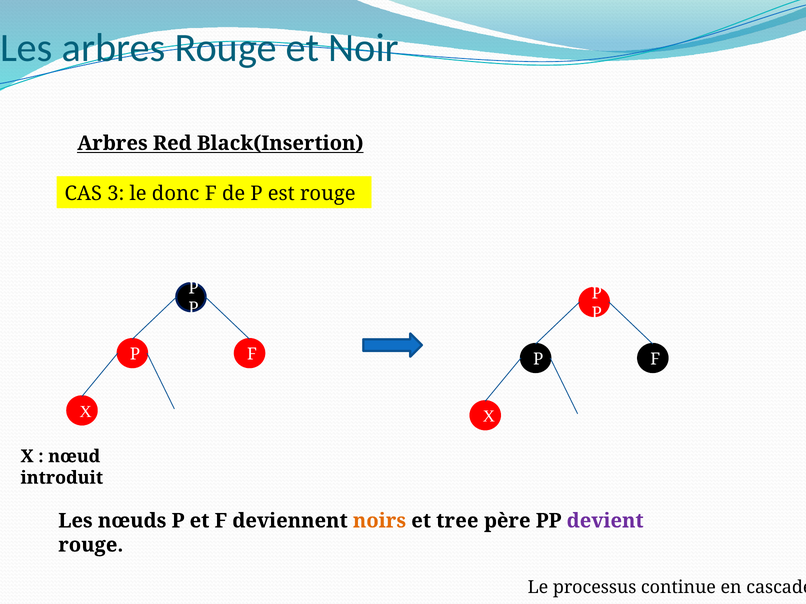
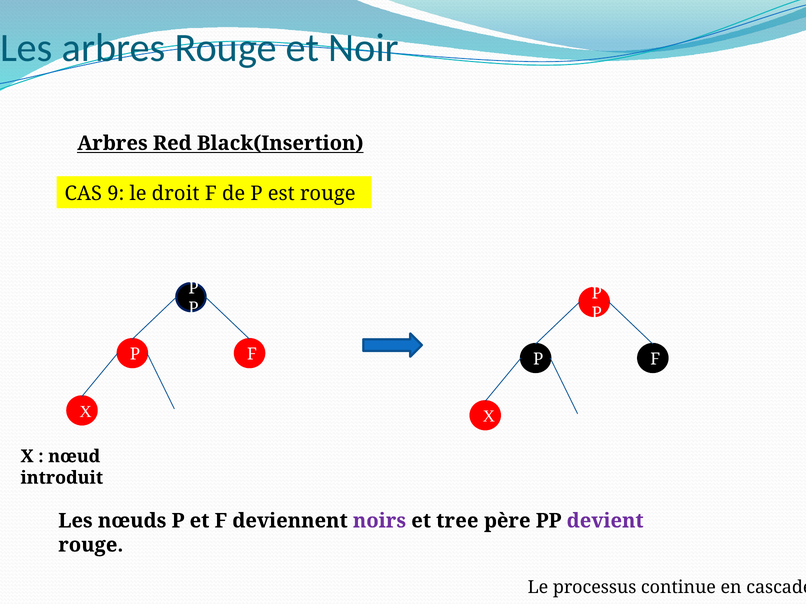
3: 3 -> 9
donc: donc -> droit
noirs colour: orange -> purple
